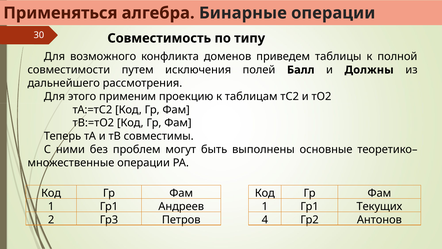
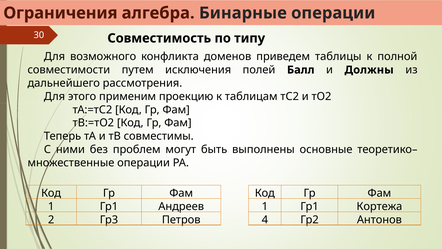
Применяться: Применяться -> Ограничения
Текущих: Текущих -> Кортежа
